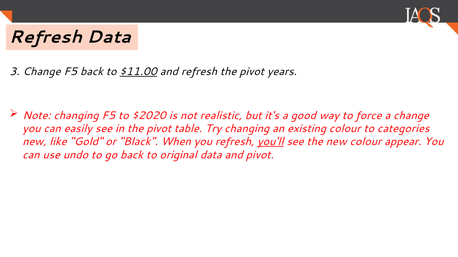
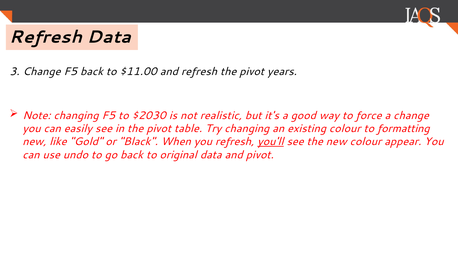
$11.00 underline: present -> none
$2020: $2020 -> $2030
categories: categories -> formatting
